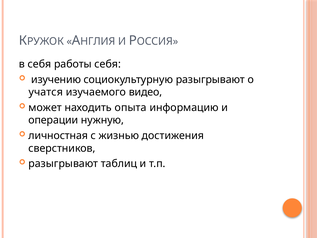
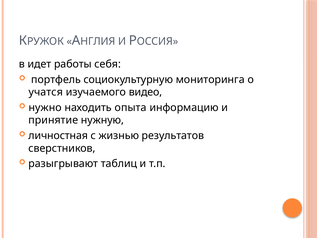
в себя: себя -> идет
изучению: изучению -> портфель
социокультурную разыгрывают: разыгрывают -> мониторинга
может: может -> нужно
операции: операции -> принятие
достижения: достижения -> результатов
